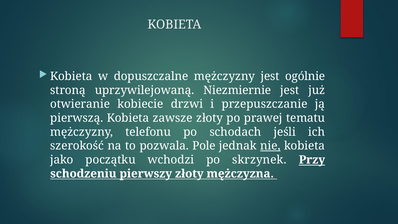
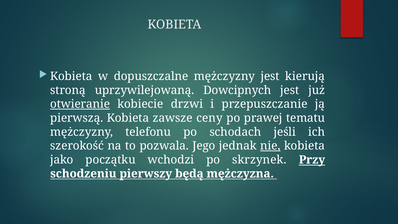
ogólnie: ogólnie -> kierują
Niezmiernie: Niezmiernie -> Dowcipnych
otwieranie underline: none -> present
zawsze złoty: złoty -> ceny
Pole: Pole -> Jego
pierwszy złoty: złoty -> będą
